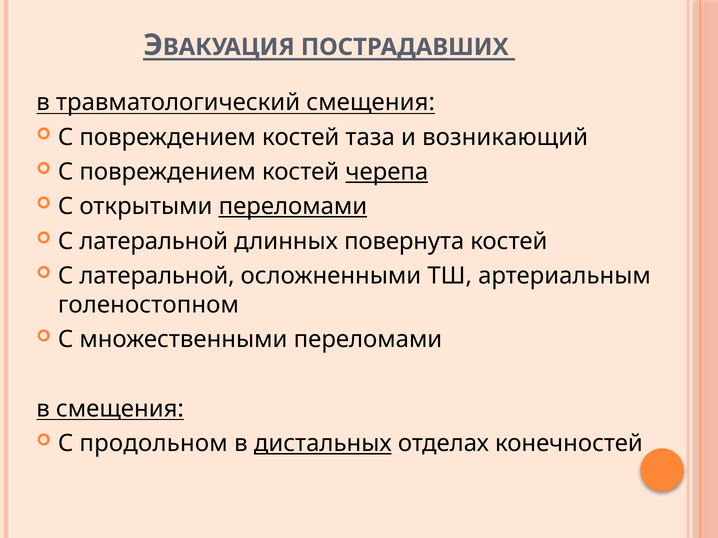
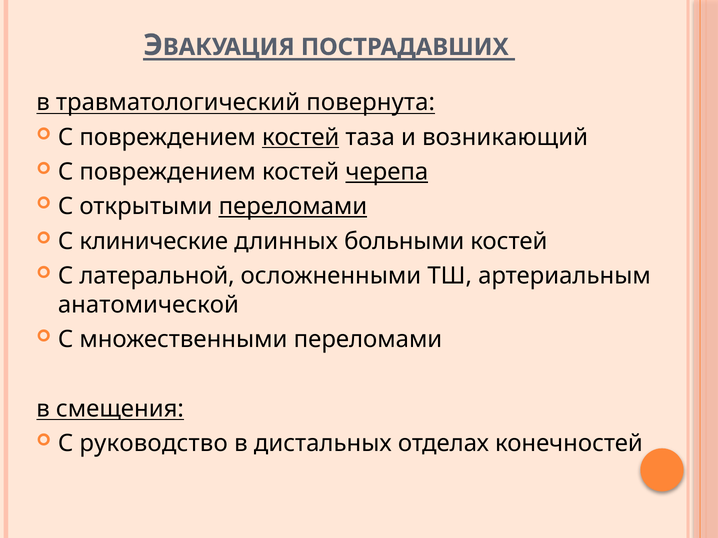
травматологический смещения: смещения -> повернута
костей at (301, 137) underline: none -> present
латеральной at (154, 242): латеральной -> клинические
повернута: повернута -> больными
голеностопном: голеностопном -> анатомической
продольном: продольном -> руководство
дистальных underline: present -> none
